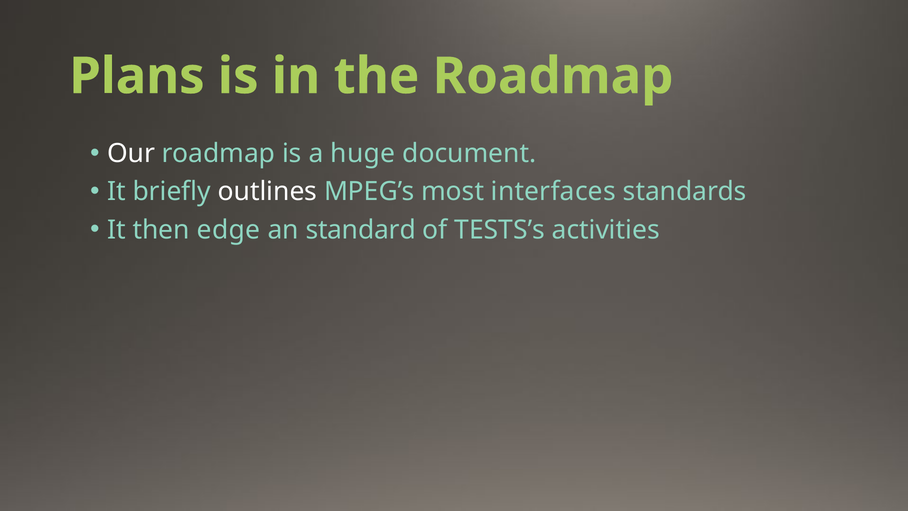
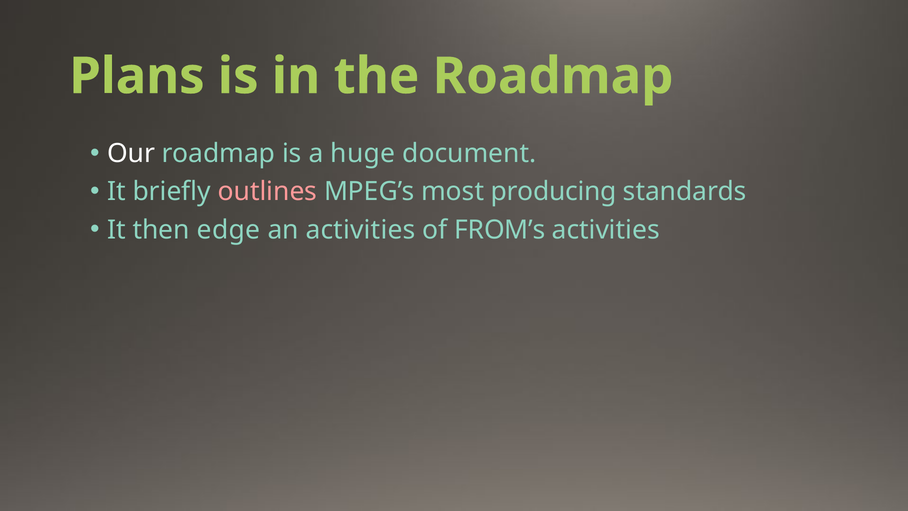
outlines colour: white -> pink
interfaces: interfaces -> producing
an standard: standard -> activities
TESTS’s: TESTS’s -> FROM’s
